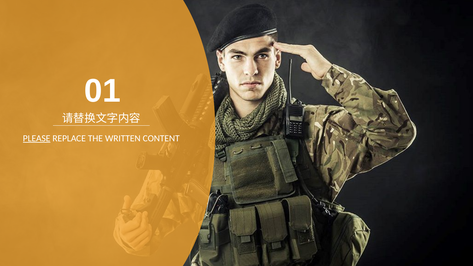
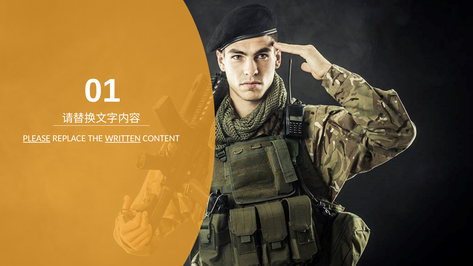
WRITTEN underline: none -> present
